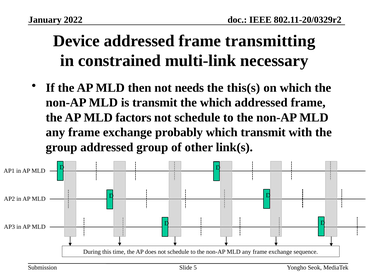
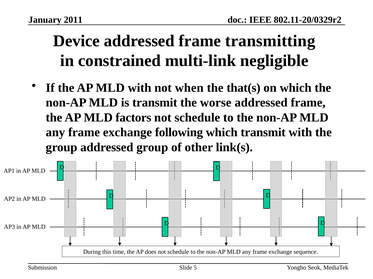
2022: 2022 -> 2011
necessary: necessary -> negligible
MLD then: then -> with
needs: needs -> when
this(s: this(s -> that(s
the which: which -> worse
probably: probably -> following
